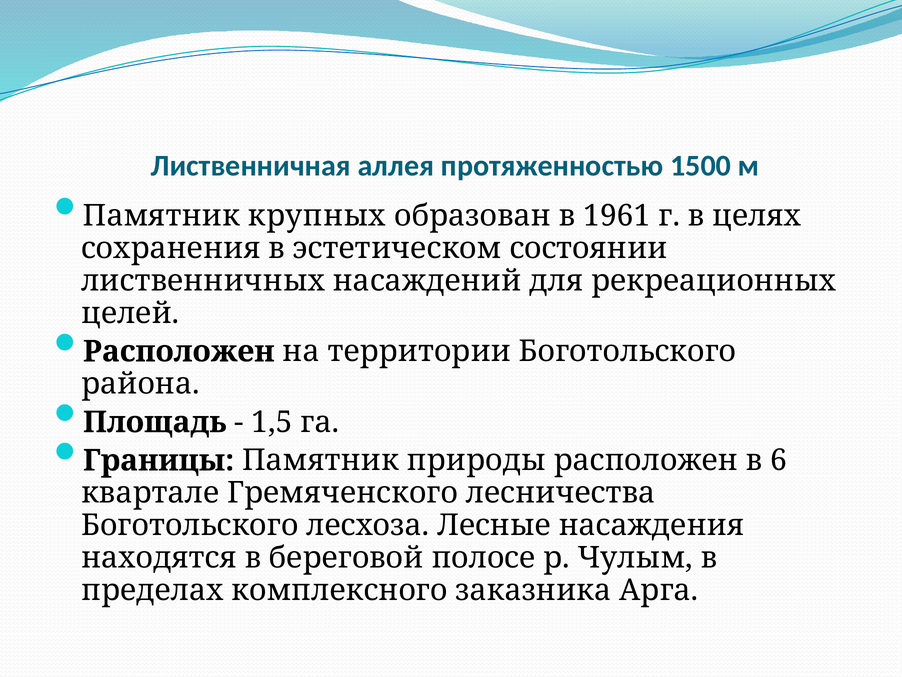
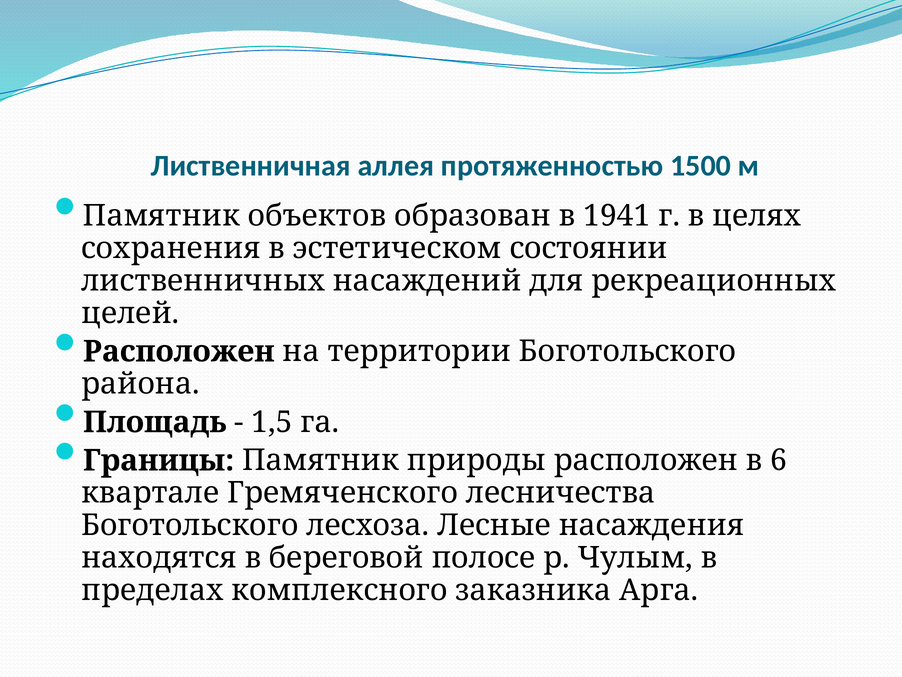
крупных: крупных -> объектов
1961: 1961 -> 1941
